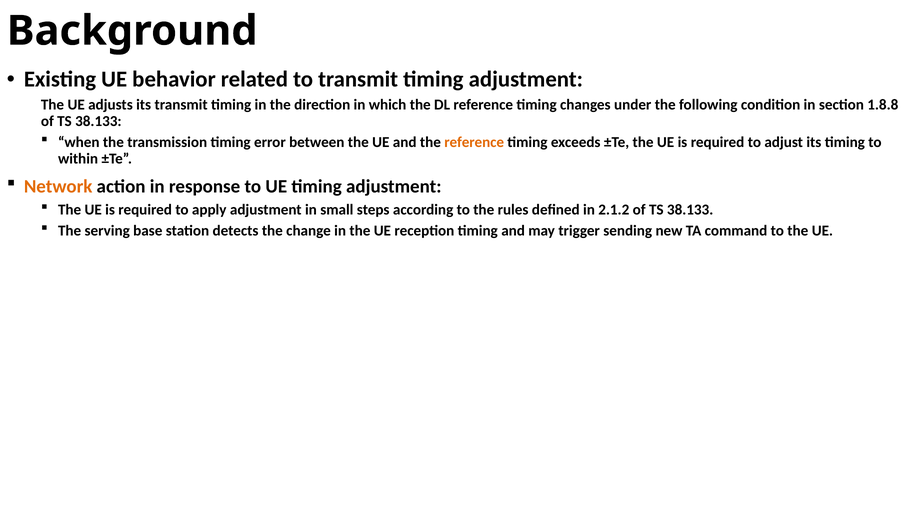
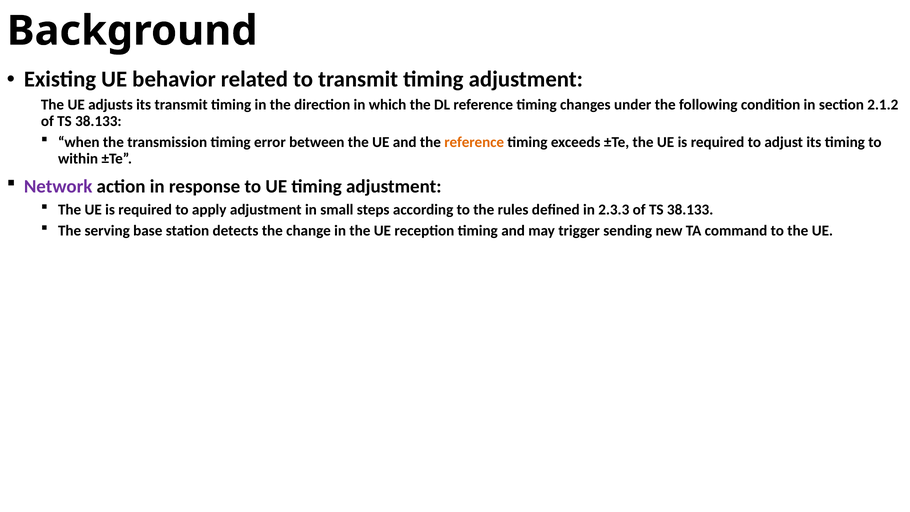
1.8.8: 1.8.8 -> 2.1.2
Network colour: orange -> purple
2.1.2: 2.1.2 -> 2.3.3
